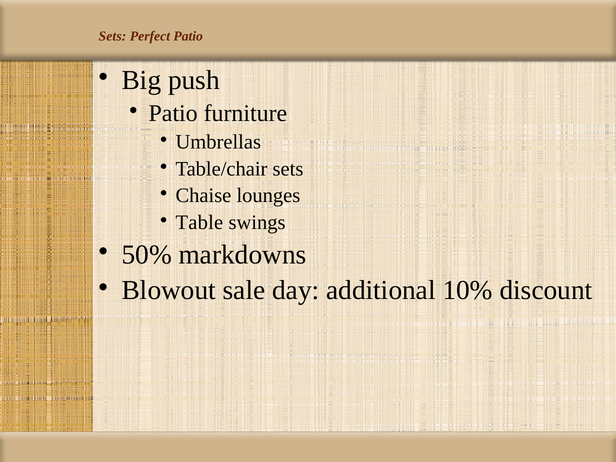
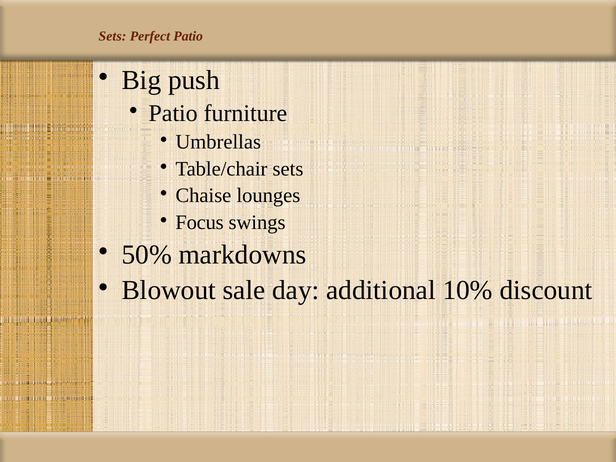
Table: Table -> Focus
